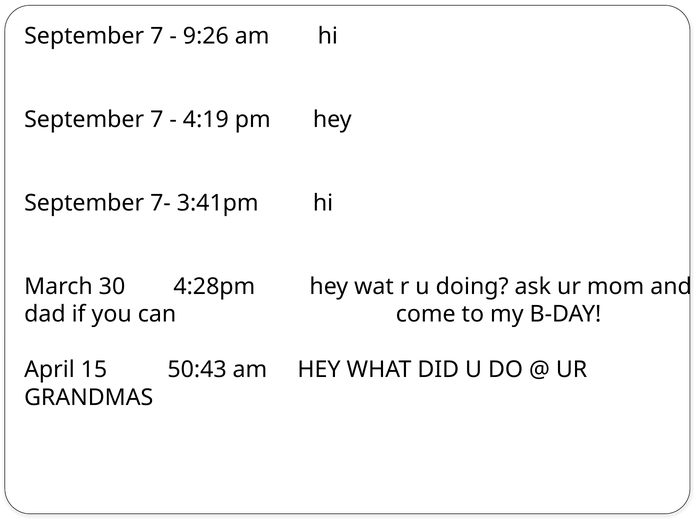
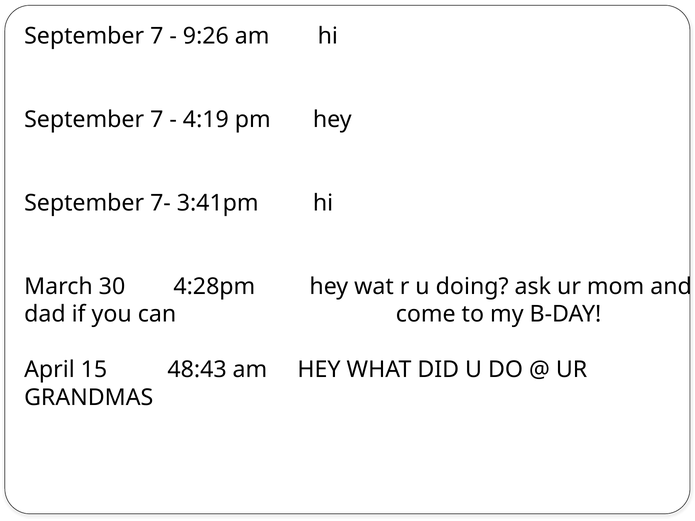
50:43: 50:43 -> 48:43
